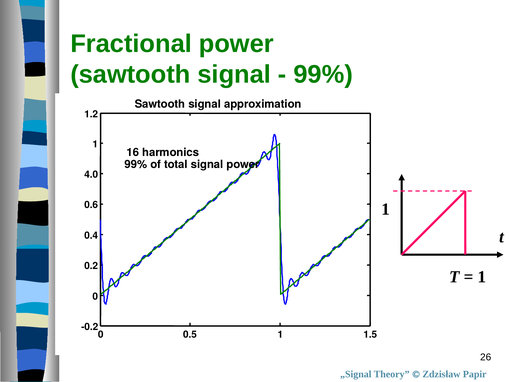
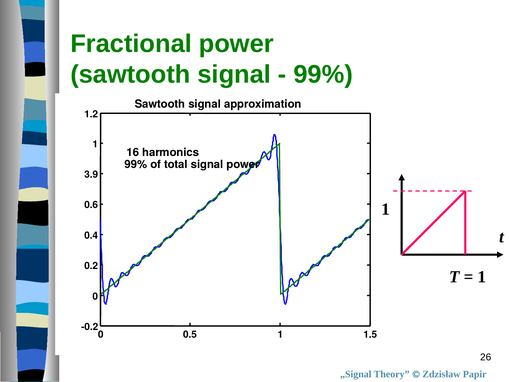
4.0: 4.0 -> 3.9
